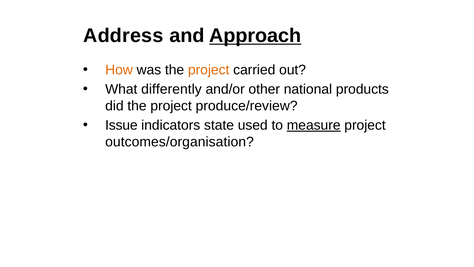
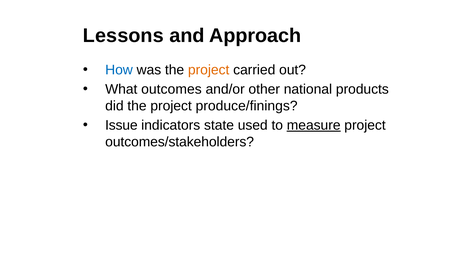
Address: Address -> Lessons
Approach underline: present -> none
How colour: orange -> blue
differently: differently -> outcomes
produce/review: produce/review -> produce/finings
outcomes/organisation: outcomes/organisation -> outcomes/stakeholders
